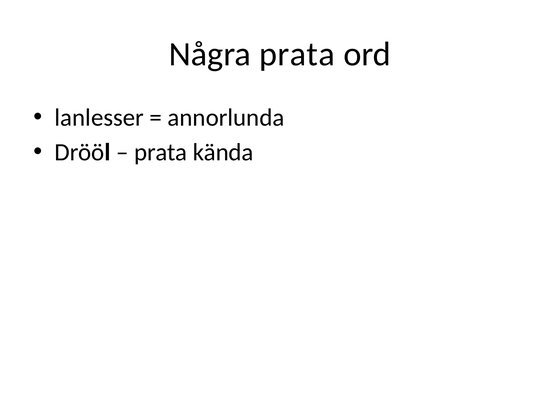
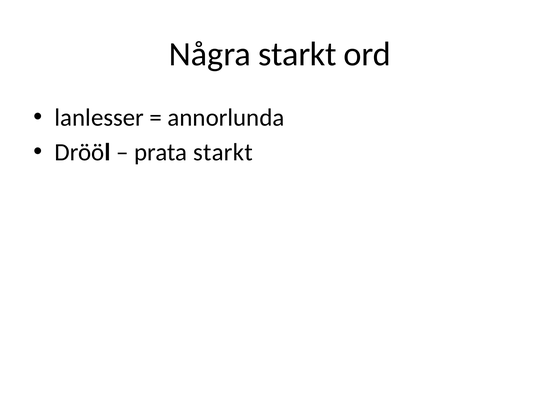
Några prata: prata -> starkt
prata kända: kända -> starkt
